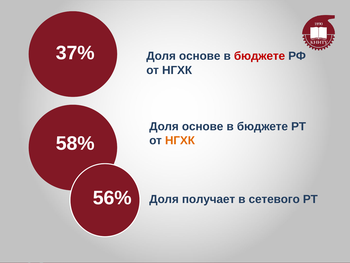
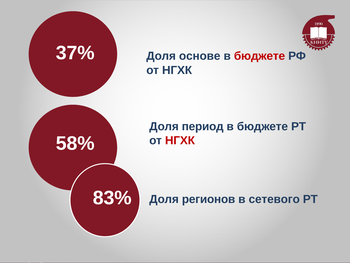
основе at (203, 126): основе -> период
НГХК at (180, 140) colour: orange -> red
56%: 56% -> 83%
получает: получает -> регионов
